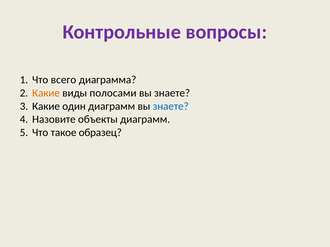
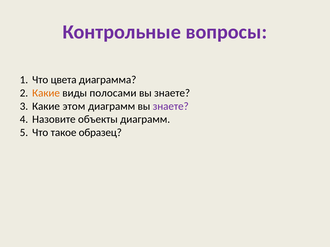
всего: всего -> цвета
один: один -> этом
знаете at (171, 106) colour: blue -> purple
